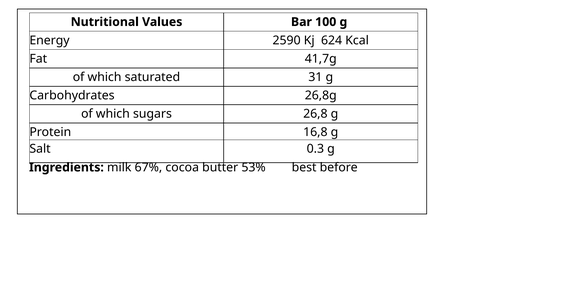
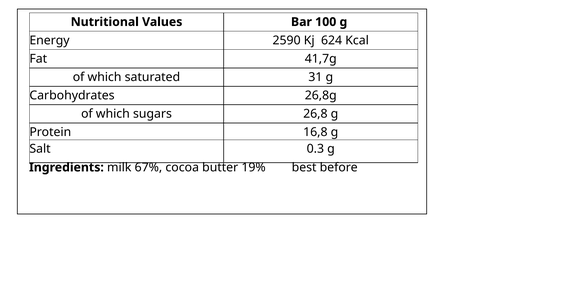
53%: 53% -> 19%
